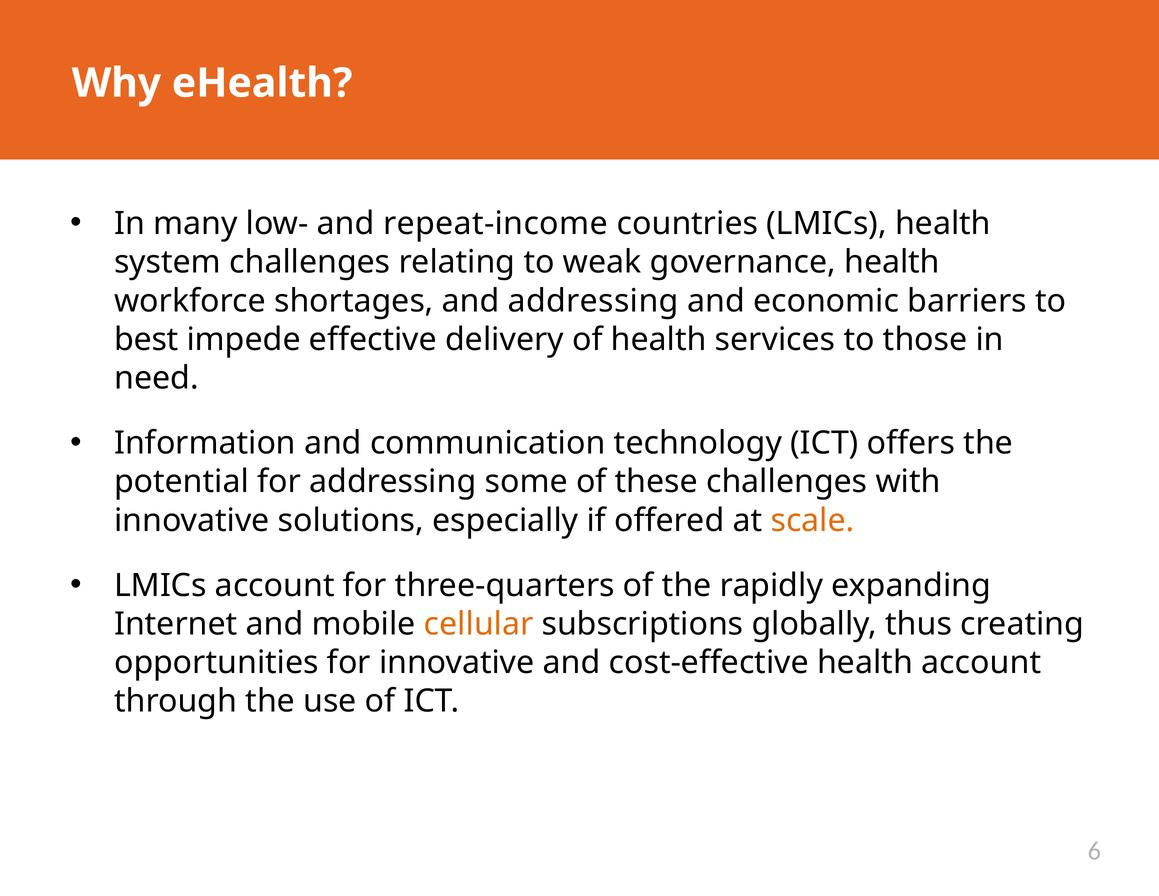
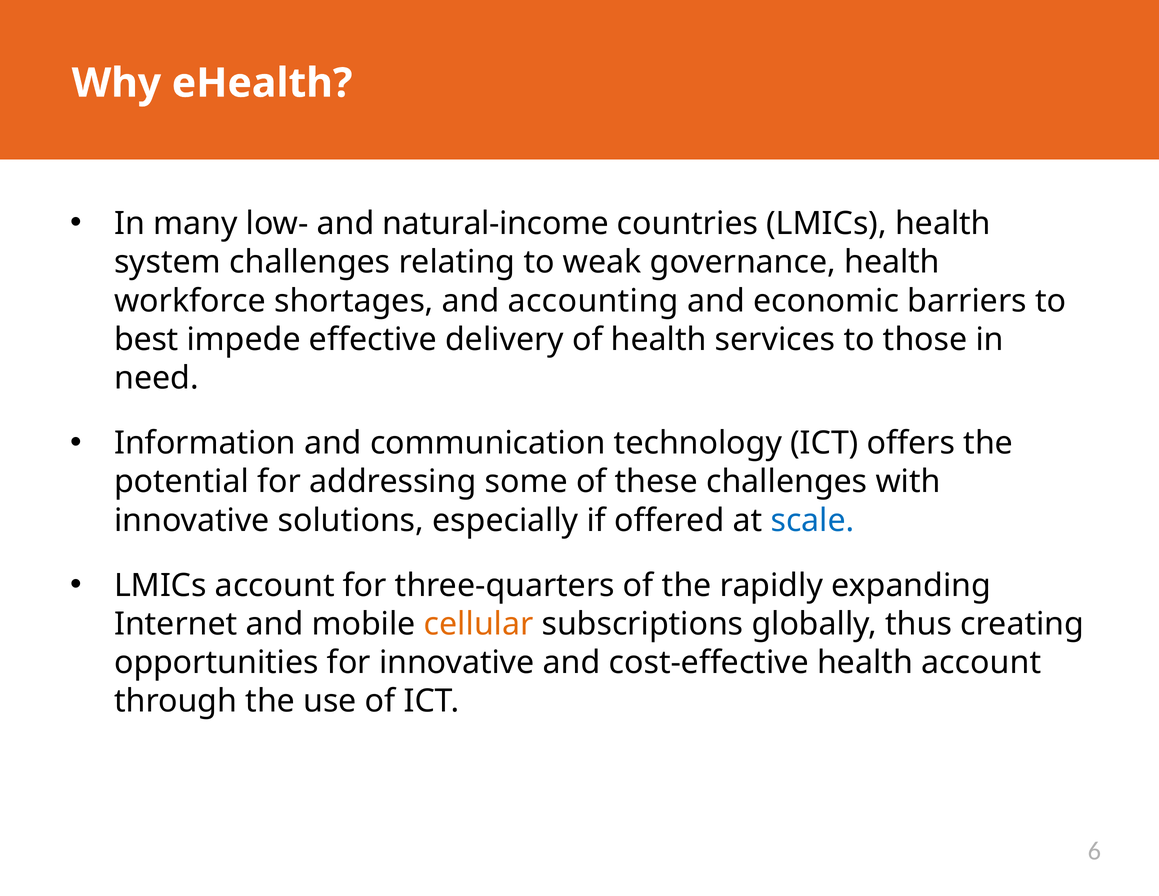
repeat-income: repeat-income -> natural-income
and addressing: addressing -> accounting
scale colour: orange -> blue
